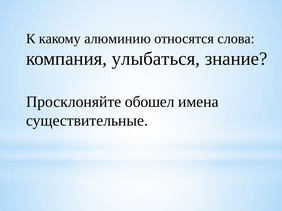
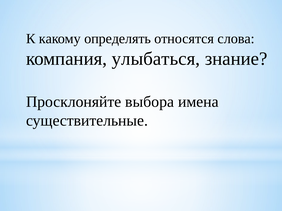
алюминию: алюминию -> определять
обошел: обошел -> выбора
